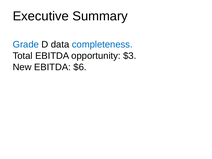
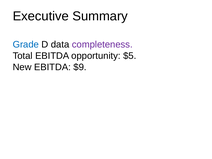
completeness colour: blue -> purple
$3: $3 -> $5
$6: $6 -> $9
